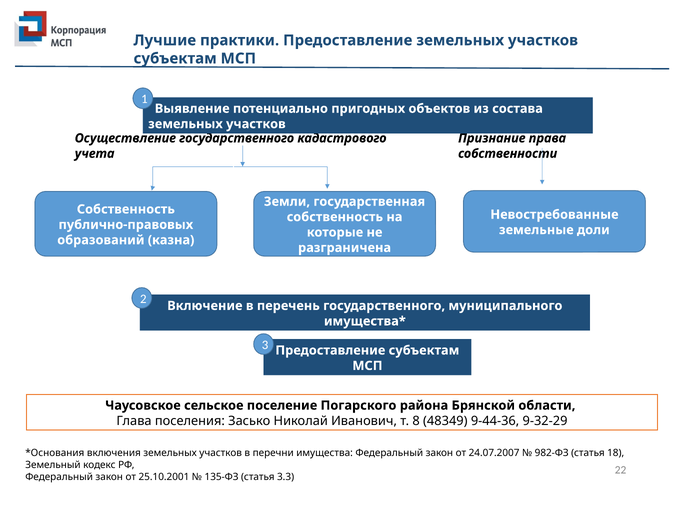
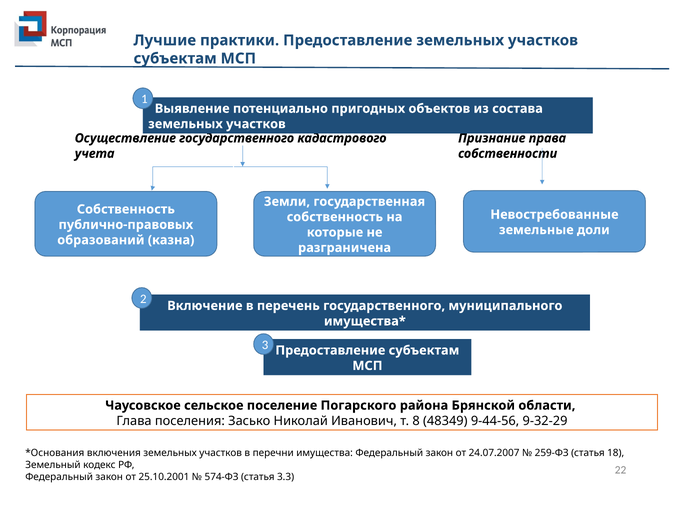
9-44-36: 9-44-36 -> 9-44-56
982-ФЗ: 982-ФЗ -> 259-ФЗ
135-ФЗ: 135-ФЗ -> 574-ФЗ
